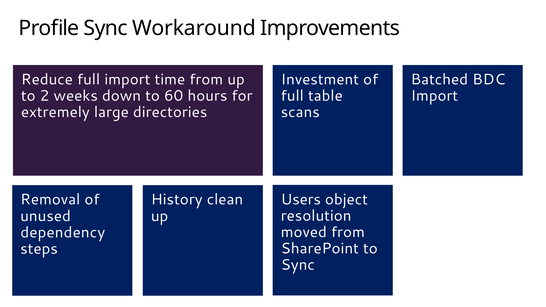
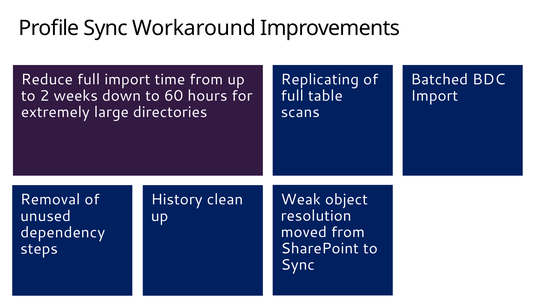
Investment: Investment -> Replicating
Users: Users -> Weak
